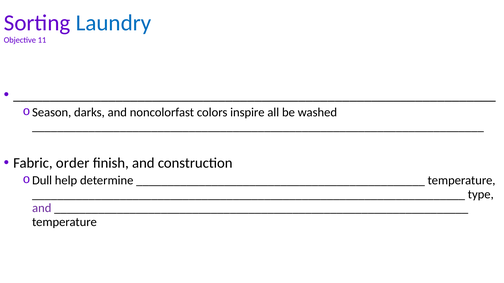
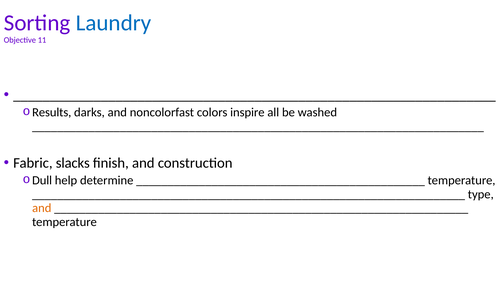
Season: Season -> Results
order: order -> slacks
and at (42, 208) colour: purple -> orange
